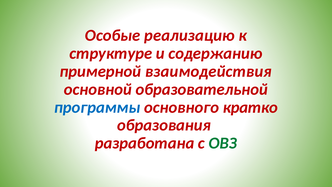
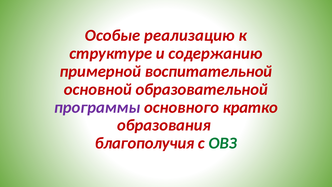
взаимодействия: взаимодействия -> воспитательной
программы colour: blue -> purple
разработана: разработана -> благополучия
